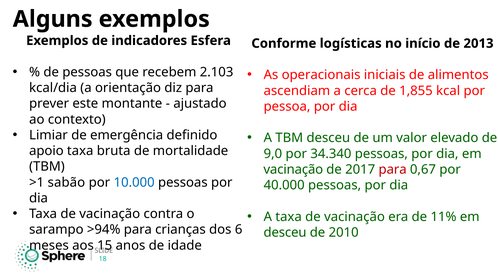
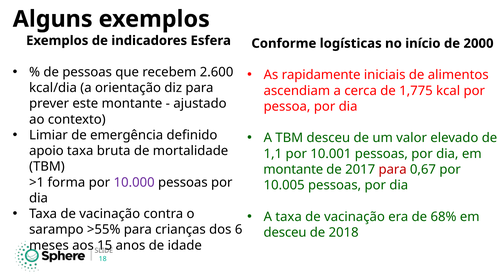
2013: 2013 -> 2000
2.103: 2.103 -> 2.600
operacionais: operacionais -> rapidamente
1,855: 1,855 -> 1,775
9,0: 9,0 -> 1,1
34.340: 34.340 -> 10.001
vacinação at (293, 170): vacinação -> montante
sabão: sabão -> forma
10.000 colour: blue -> purple
40.000: 40.000 -> 10.005
11%: 11% -> 68%
>94%: >94% -> >55%
2010: 2010 -> 2018
